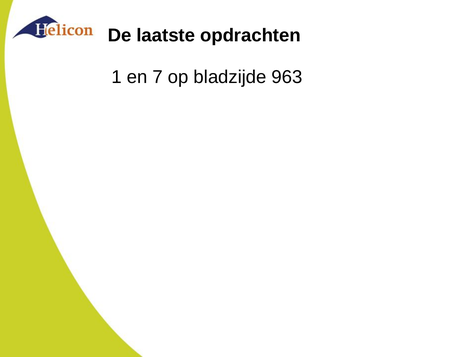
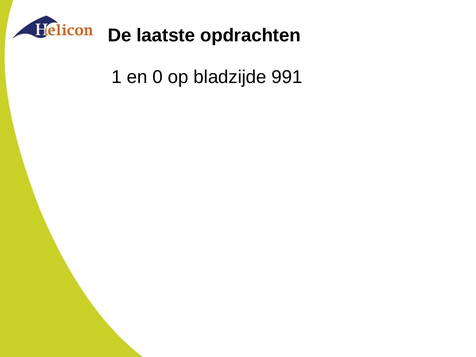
7: 7 -> 0
963: 963 -> 991
